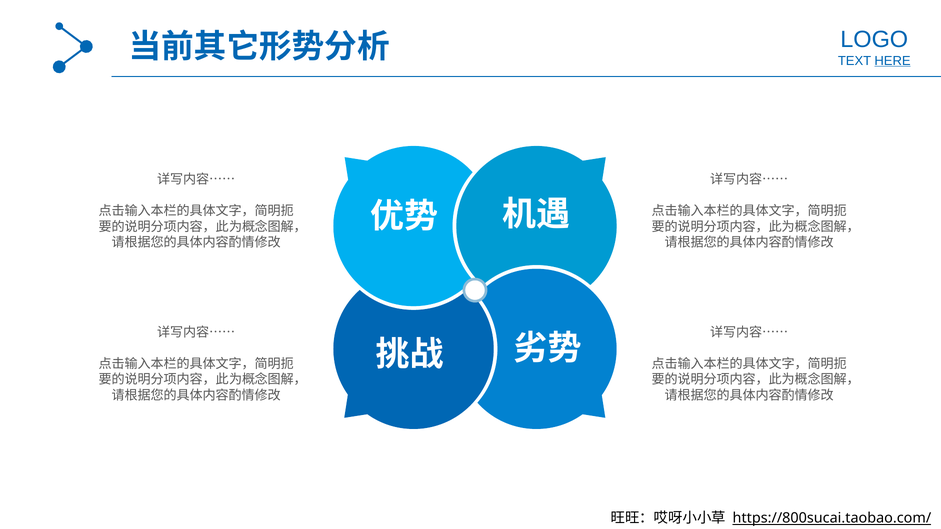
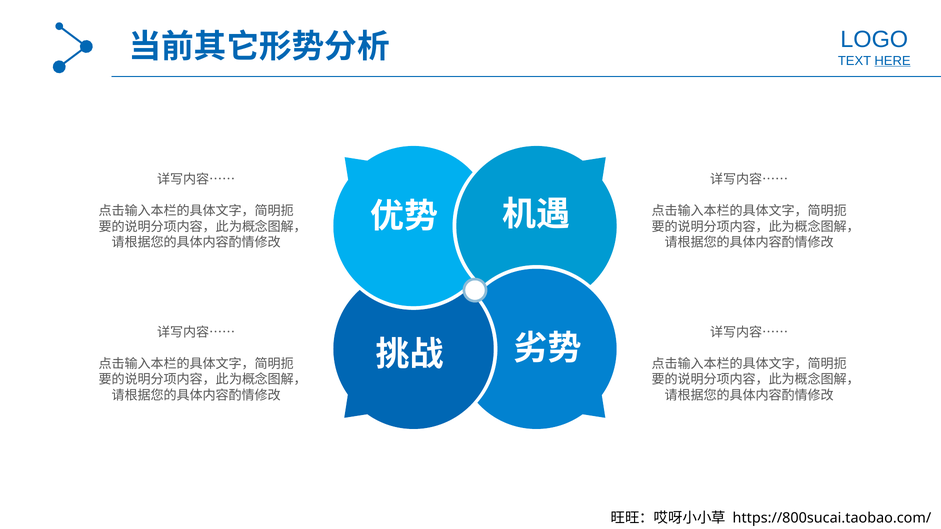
https://800sucai.taobao.com/ underline: present -> none
